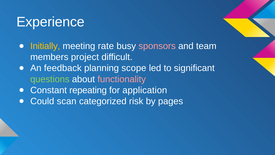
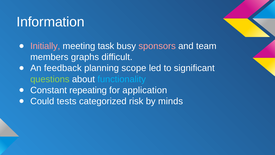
Experience: Experience -> Information
Initially colour: yellow -> pink
rate: rate -> task
project: project -> graphs
functionality colour: pink -> light blue
scan: scan -> tests
pages: pages -> minds
